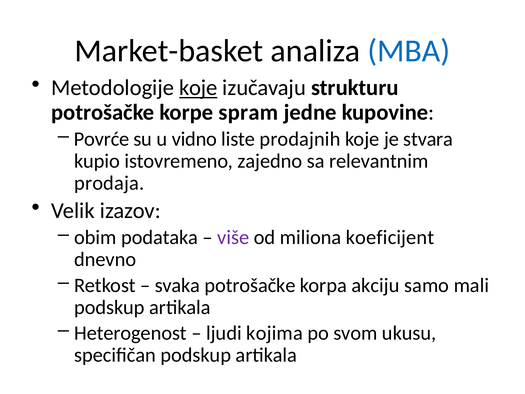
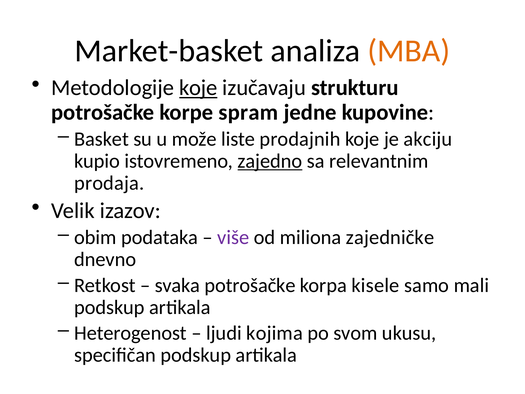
MBA colour: blue -> orange
Povrće: Povrće -> Basket
vidno: vidno -> može
stvara: stvara -> akciju
zajedno underline: none -> present
koeficijent: koeficijent -> zajedničke
akciju: akciju -> kisele
